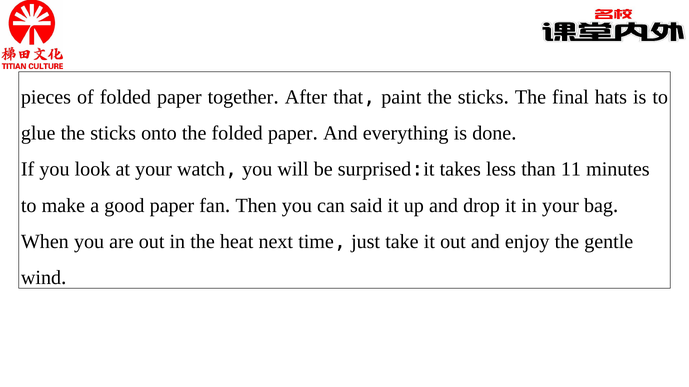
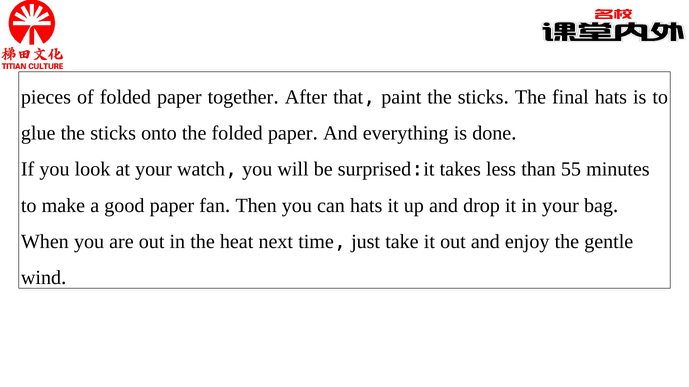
11: 11 -> 55
can said: said -> hats
